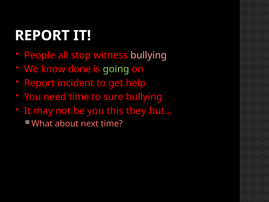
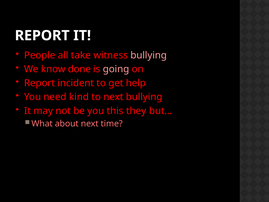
stop: stop -> take
going colour: light green -> pink
need time: time -> kind
to sure: sure -> next
